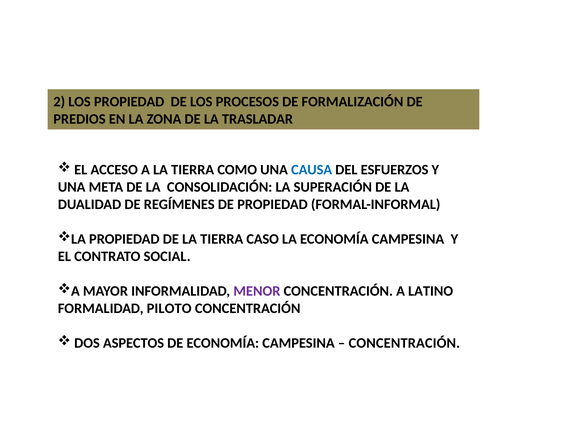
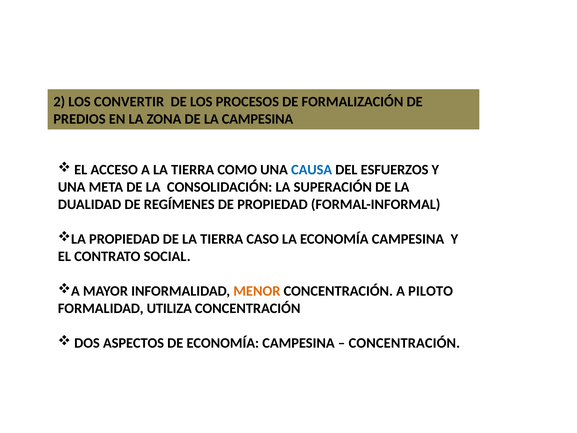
LOS PROPIEDAD: PROPIEDAD -> CONVERTIR
LA TRASLADAR: TRASLADAR -> CAMPESINA
MENOR colour: purple -> orange
LATINO: LATINO -> PILOTO
PILOTO: PILOTO -> UTILIZA
